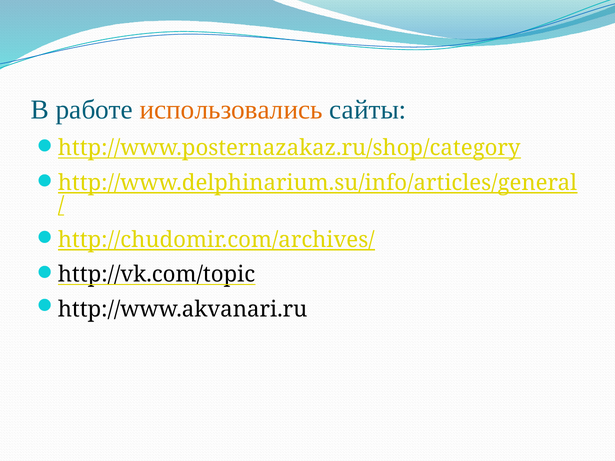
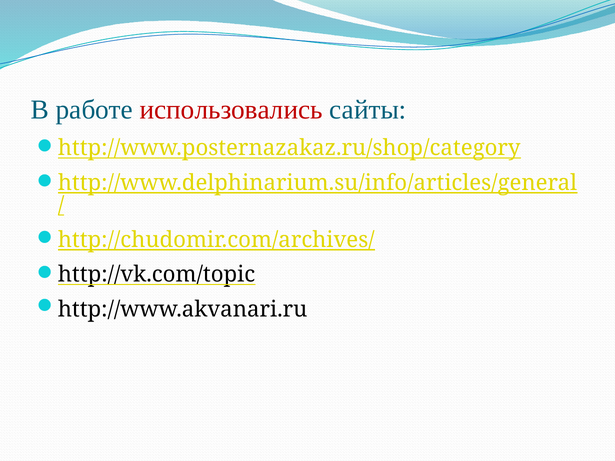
использовались colour: orange -> red
